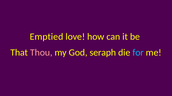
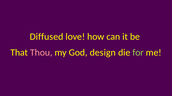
Emptied: Emptied -> Diffused
seraph: seraph -> design
for colour: light blue -> light green
